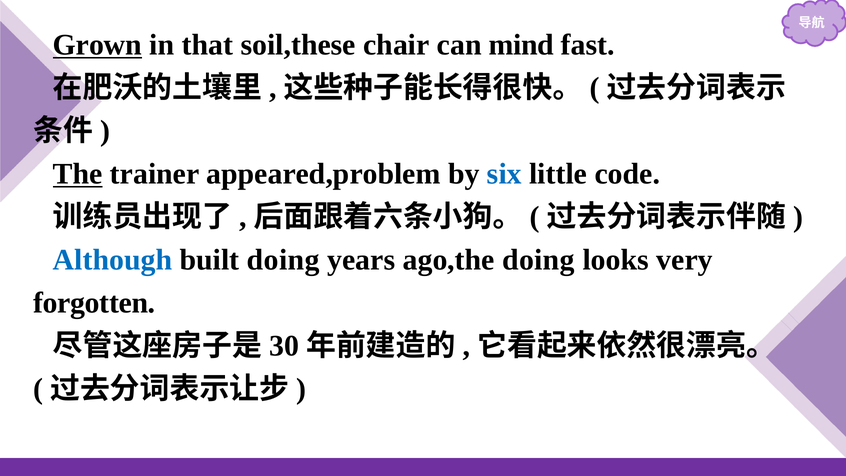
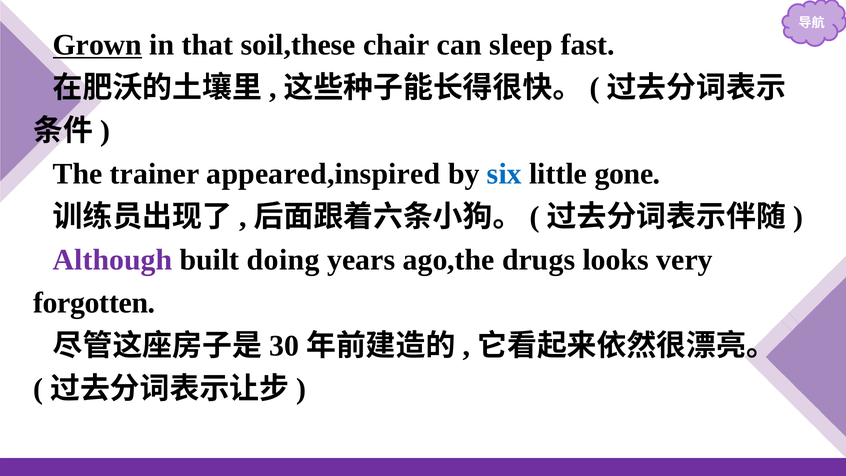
mind: mind -> sleep
The underline: present -> none
appeared,problem: appeared,problem -> appeared,inspired
code: code -> gone
Although colour: blue -> purple
ago,the doing: doing -> drugs
